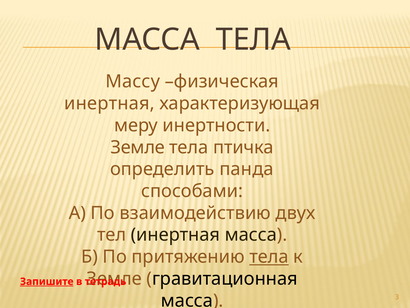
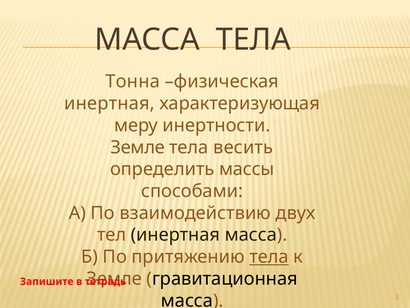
Массу: Массу -> Тонна
птичка: птичка -> весить
панда: панда -> массы
Запишите underline: present -> none
